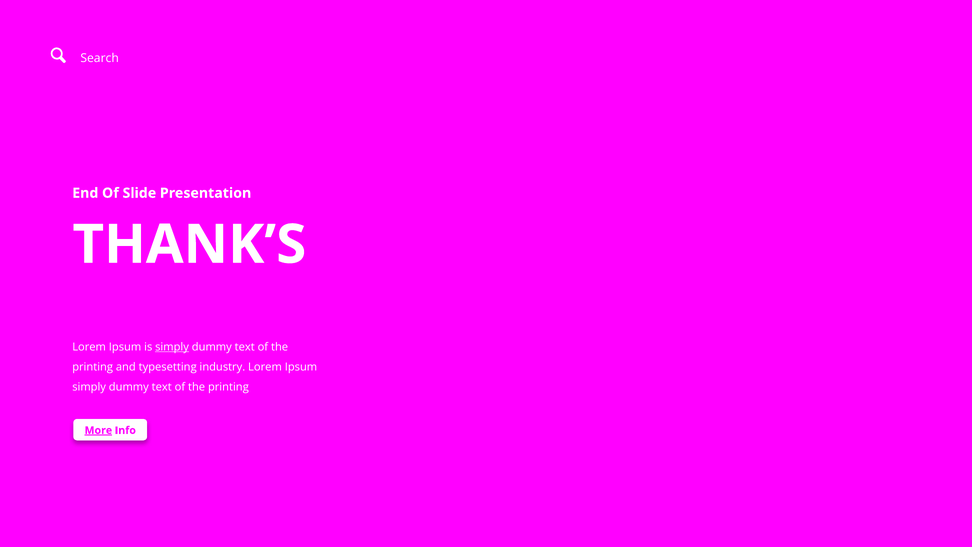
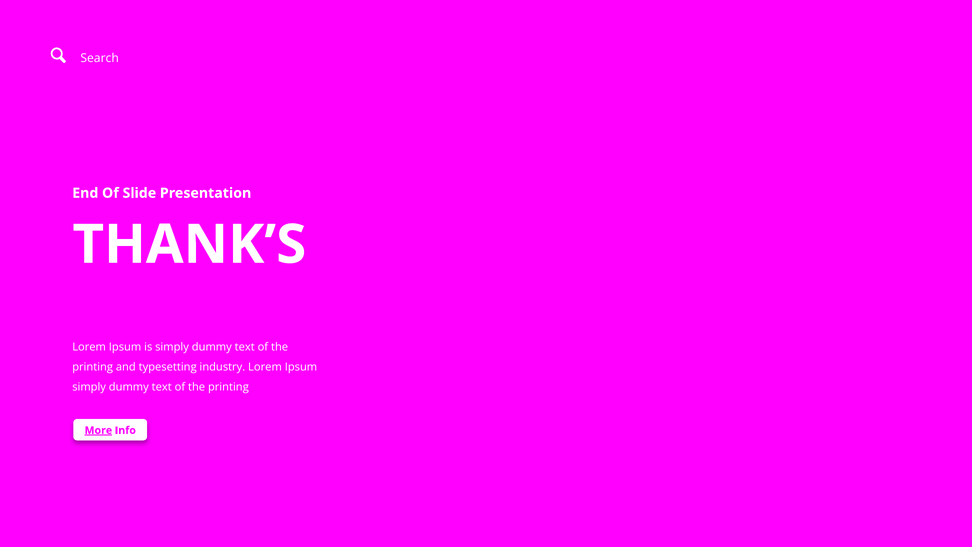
simply at (172, 347) underline: present -> none
